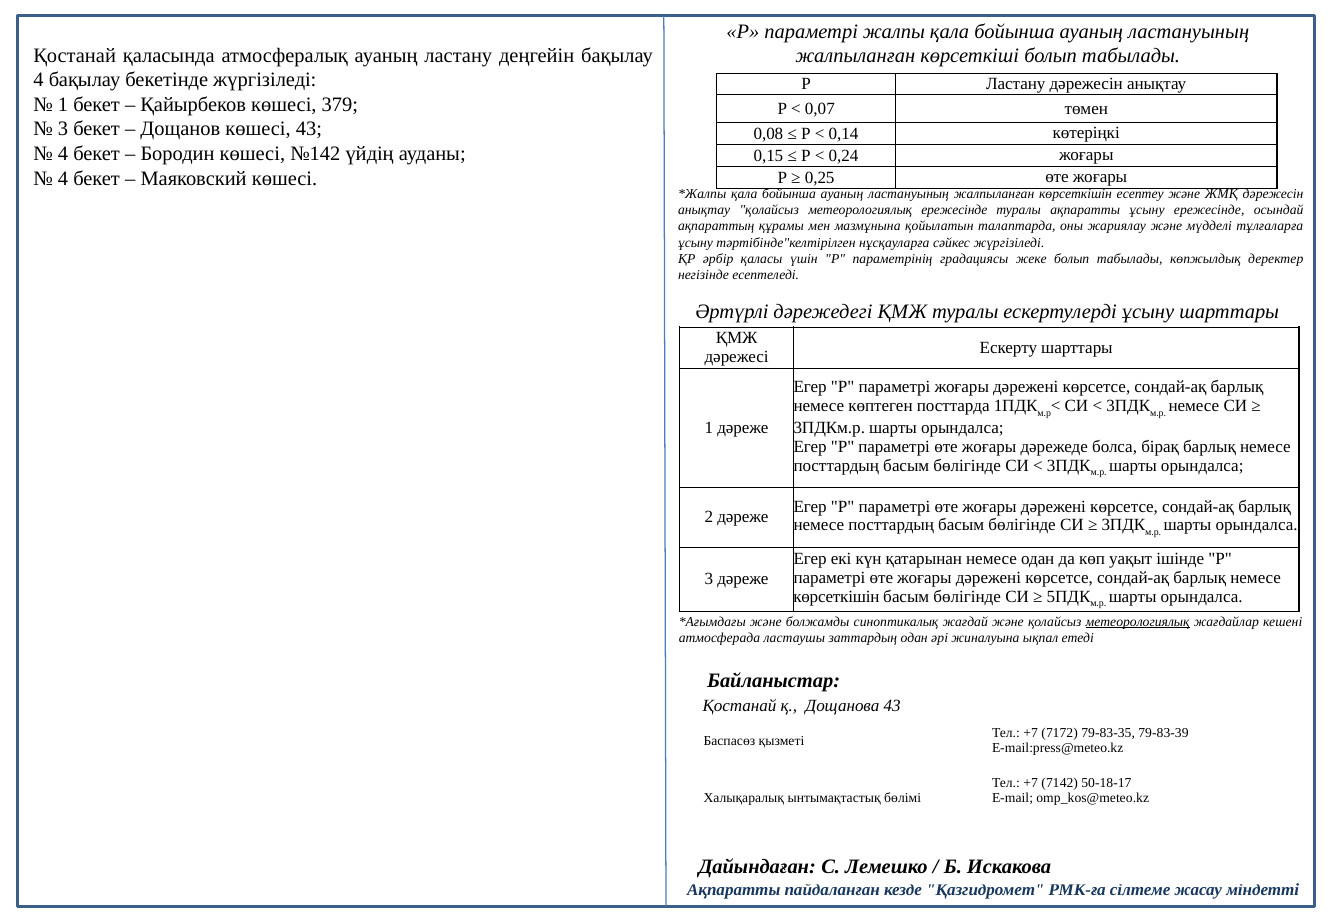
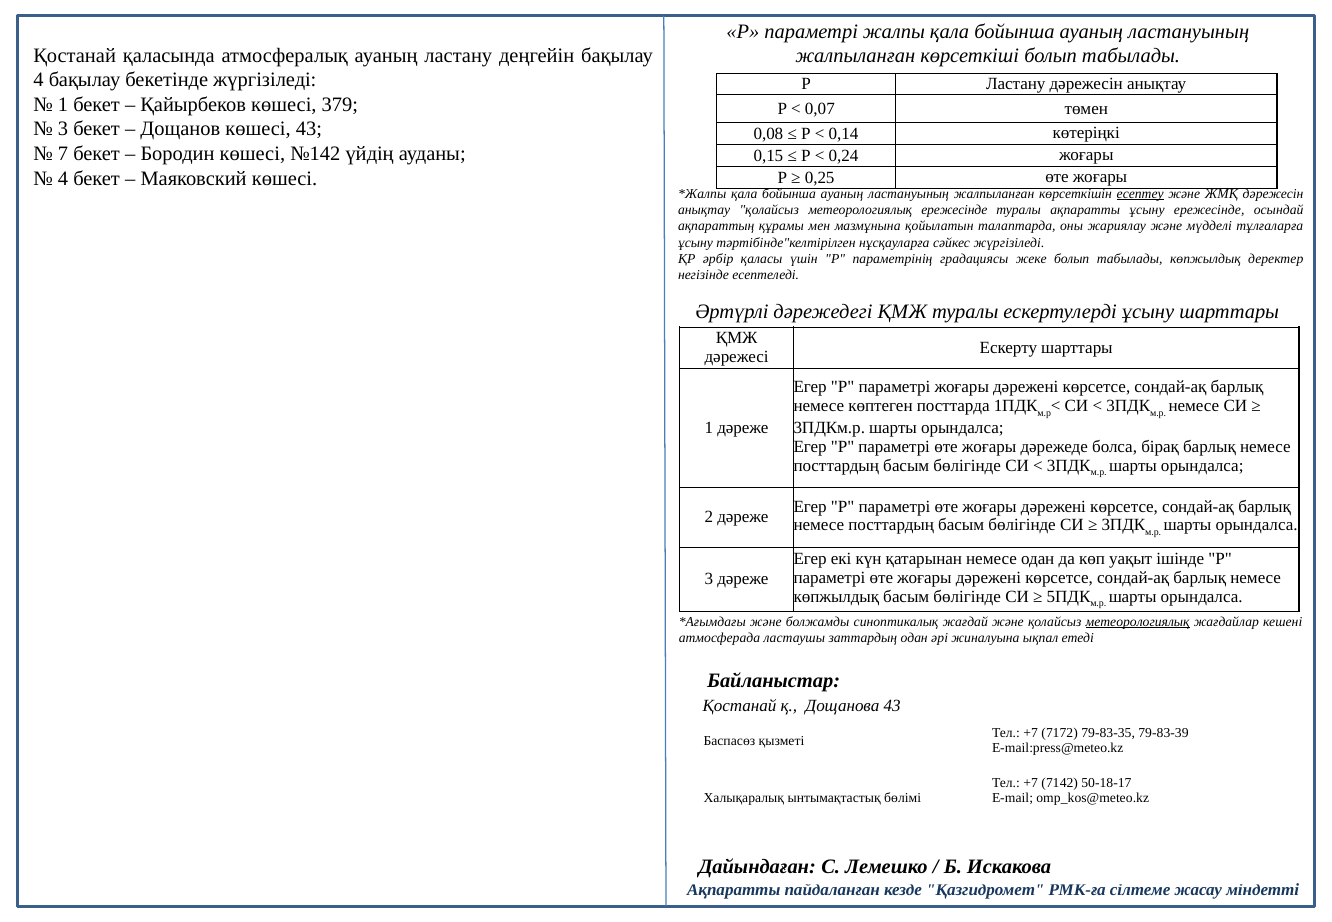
4 at (63, 154): 4 -> 7
есептеу underline: none -> present
көрсеткішін at (836, 597): көрсеткішін -> көпжылдық
